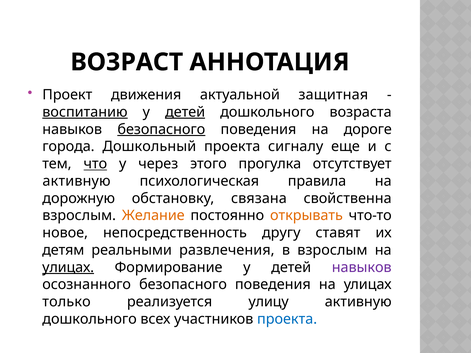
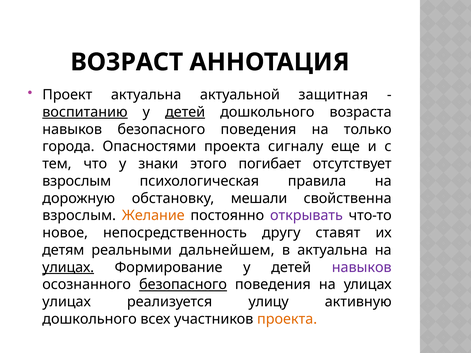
Проект движения: движения -> актуальна
безопасного at (161, 129) underline: present -> none
дороге: дороге -> только
Дошкольный: Дошкольный -> Опасностями
что underline: present -> none
через: через -> знаки
прогулка: прогулка -> погибает
активную at (77, 181): активную -> взрослым
связана: связана -> мешали
открывать colour: orange -> purple
развлечения: развлечения -> дальнейшем
в взрослым: взрослым -> актуальна
безопасного at (183, 285) underline: none -> present
только at (66, 302): только -> улицах
проекта at (287, 319) colour: blue -> orange
